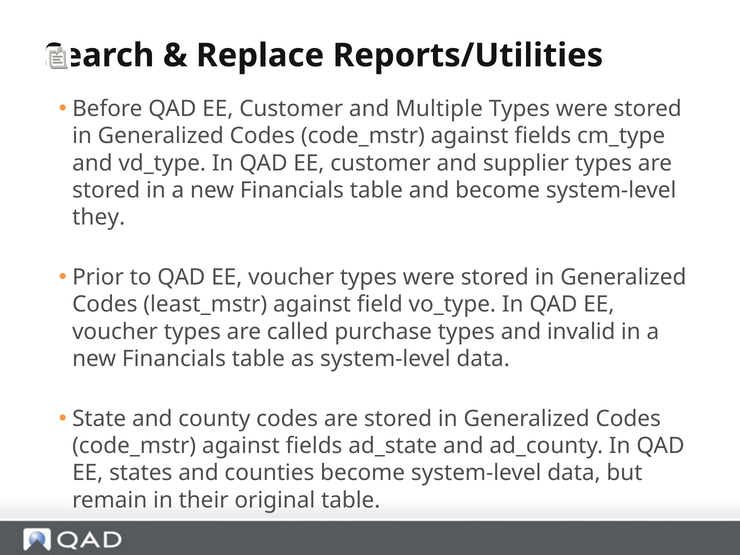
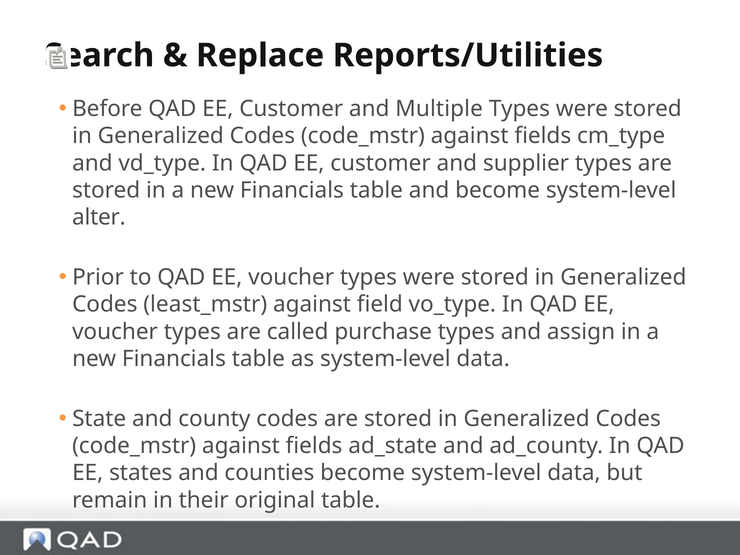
they: they -> alter
invalid: invalid -> assign
